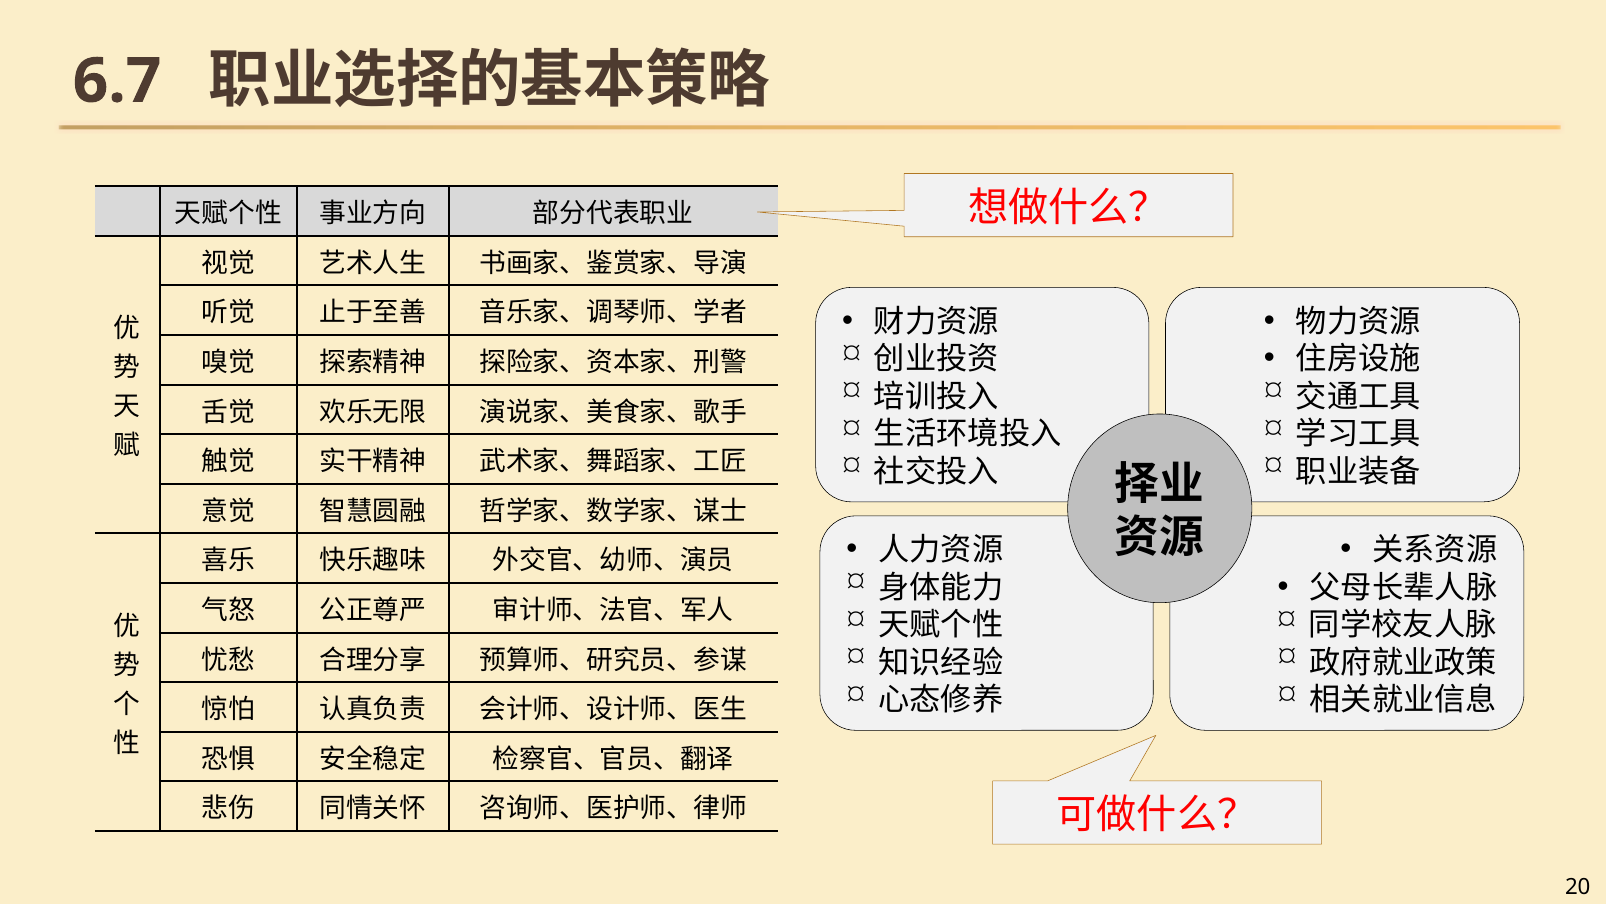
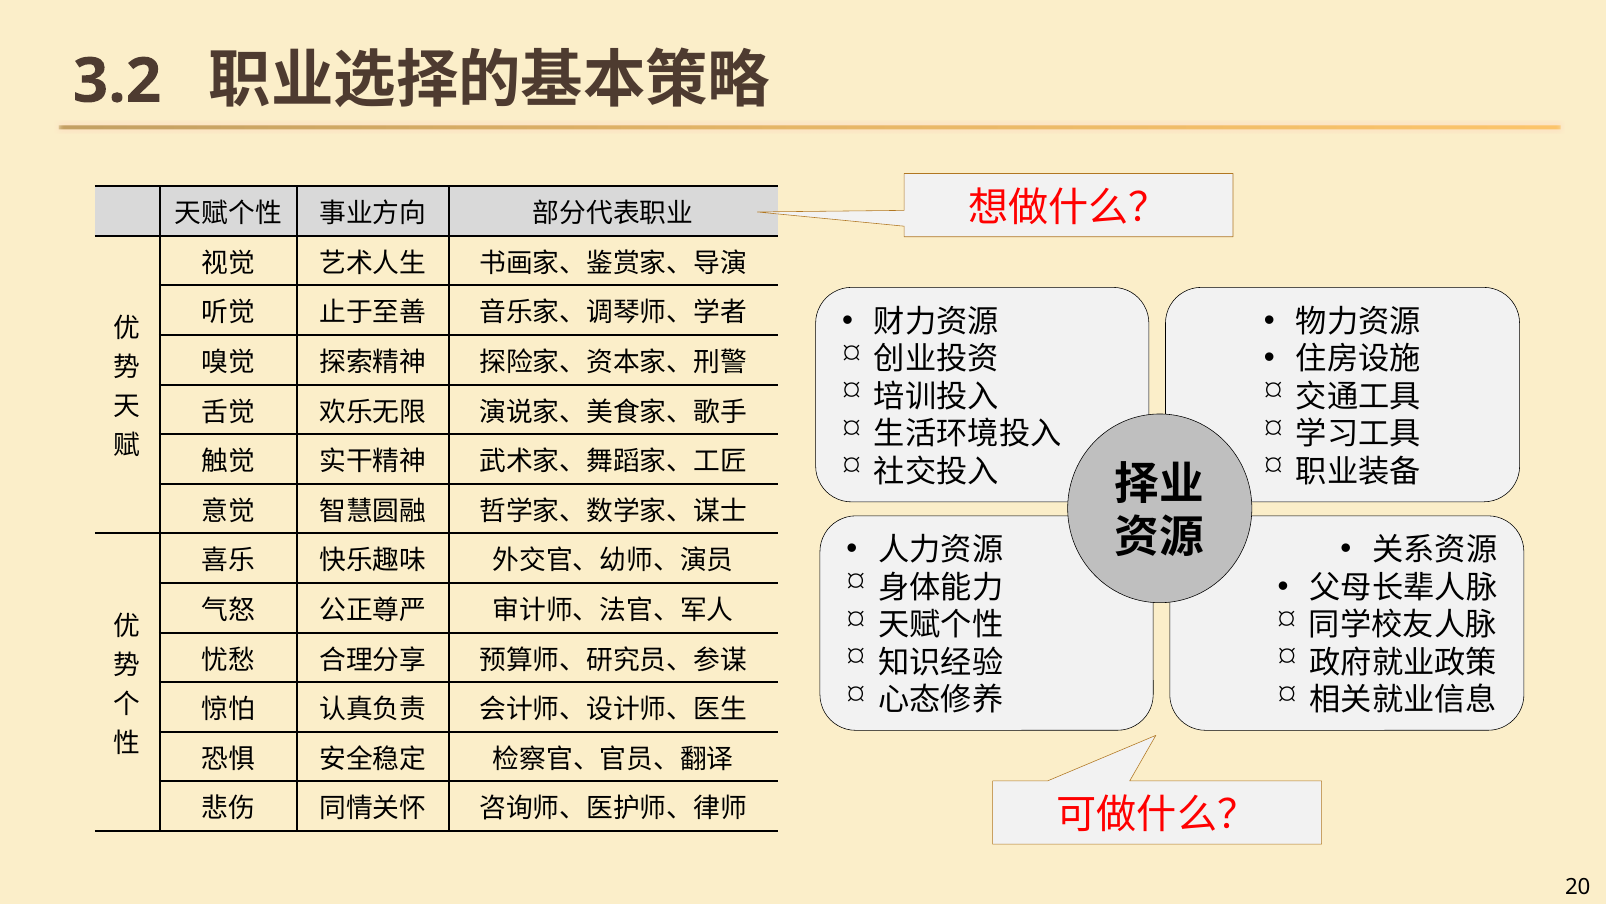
6.7: 6.7 -> 3.2
